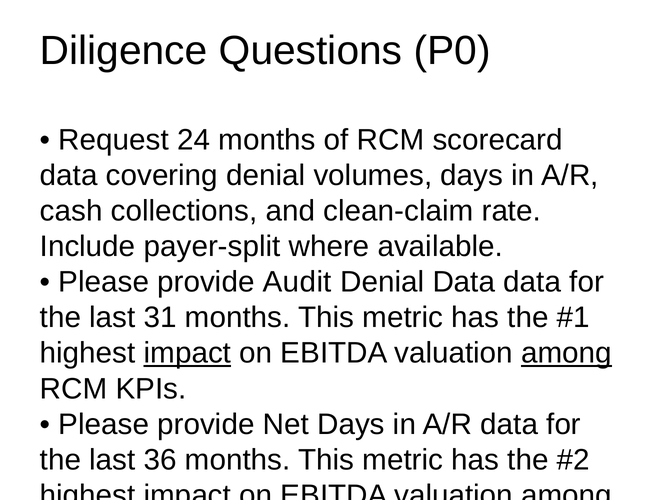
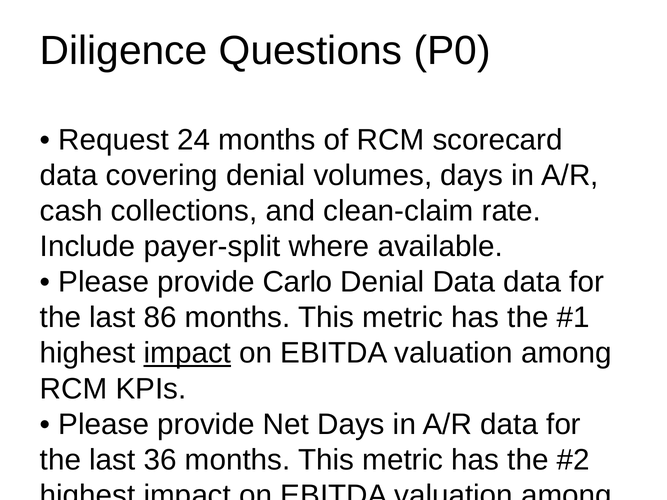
Audit: Audit -> Carlo
31: 31 -> 86
among at (566, 353) underline: present -> none
